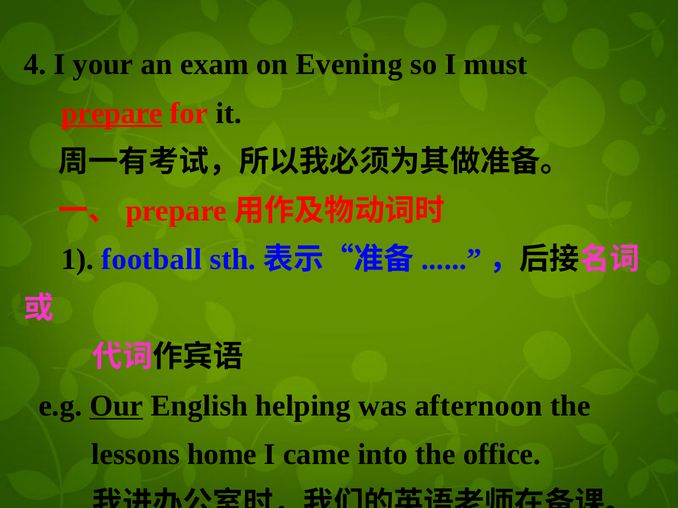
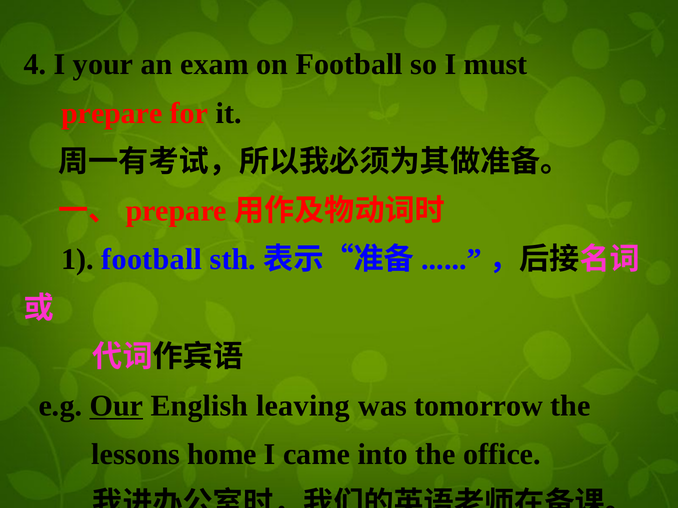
on Evening: Evening -> Football
prepare at (112, 113) underline: present -> none
helping: helping -> leaving
afternoon: afternoon -> tomorrow
